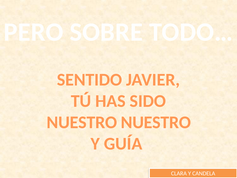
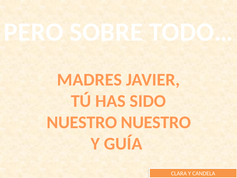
SENTIDO: SENTIDO -> MADRES
